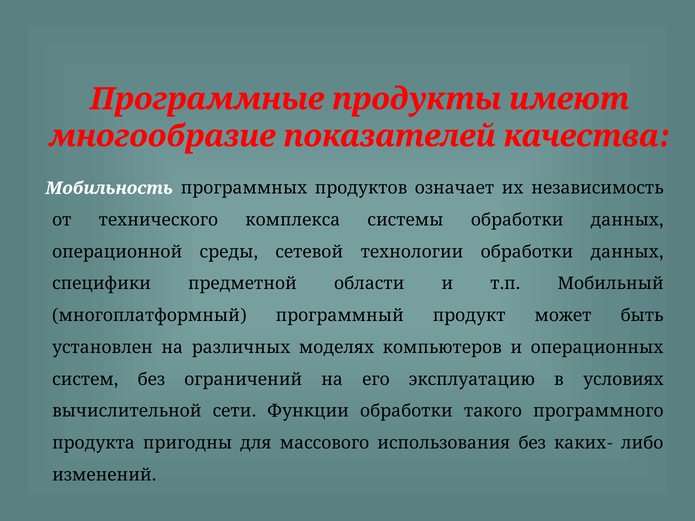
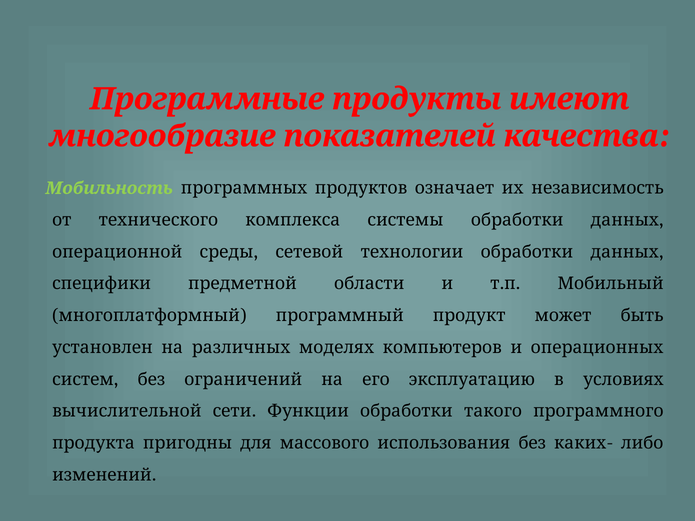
Мобильность colour: white -> light green
